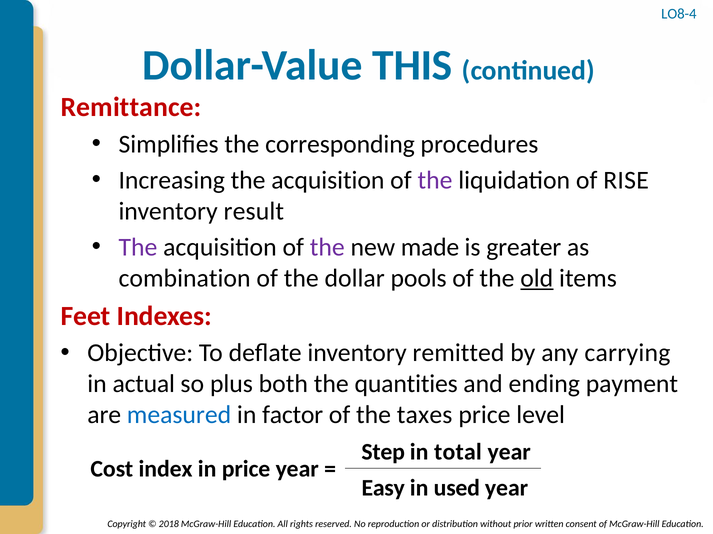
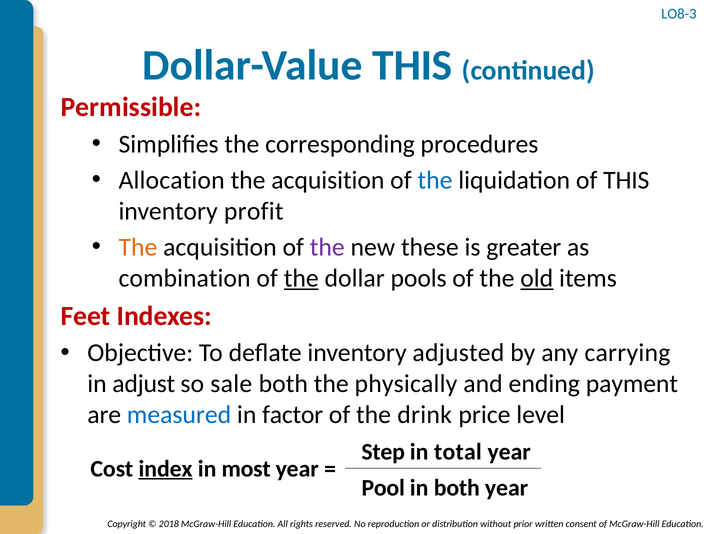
LO8-4: LO8-4 -> LO8-3
Remittance: Remittance -> Permissible
Increasing: Increasing -> Allocation
the at (435, 181) colour: purple -> blue
of RISE: RISE -> THIS
result: result -> profit
The at (138, 248) colour: purple -> orange
made: made -> these
the at (301, 279) underline: none -> present
remitted: remitted -> adjusted
actual: actual -> adjust
plus: plus -> sale
quantities: quantities -> physically
taxes: taxes -> drink
index underline: none -> present
in price: price -> most
Easy: Easy -> Pool
in used: used -> both
